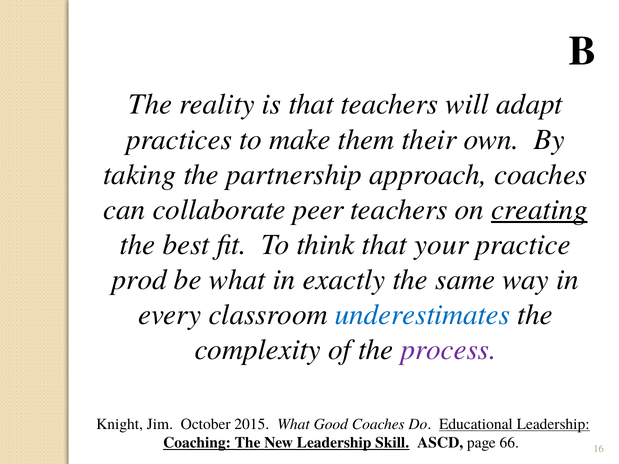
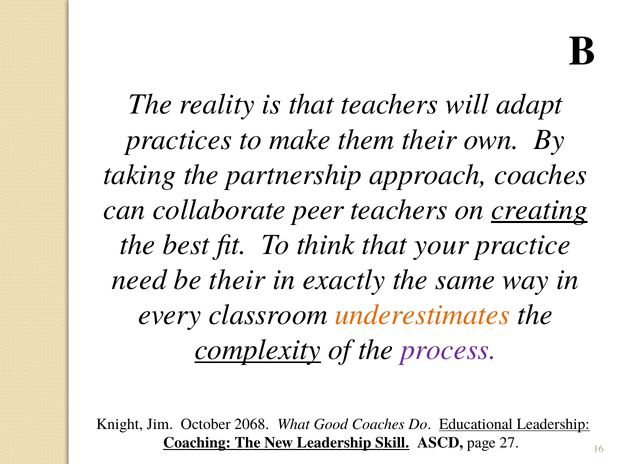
prod: prod -> need
be what: what -> their
underestimates colour: blue -> orange
complexity underline: none -> present
2015: 2015 -> 2068
66: 66 -> 27
